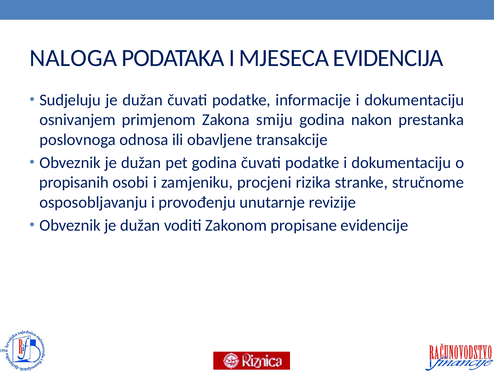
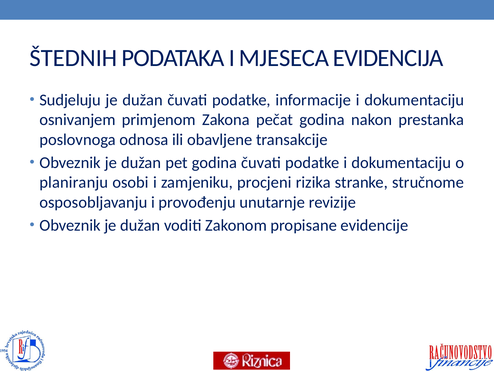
NALOGA: NALOGA -> ŠTEDNIH
smiju: smiju -> pečat
propisanih: propisanih -> planiranju
